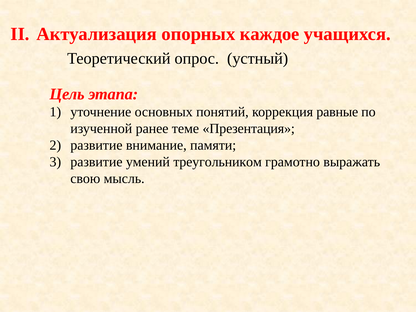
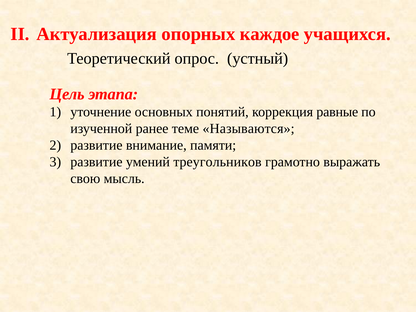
Презентация: Презентация -> Называются
треугольником: треугольником -> треугольников
